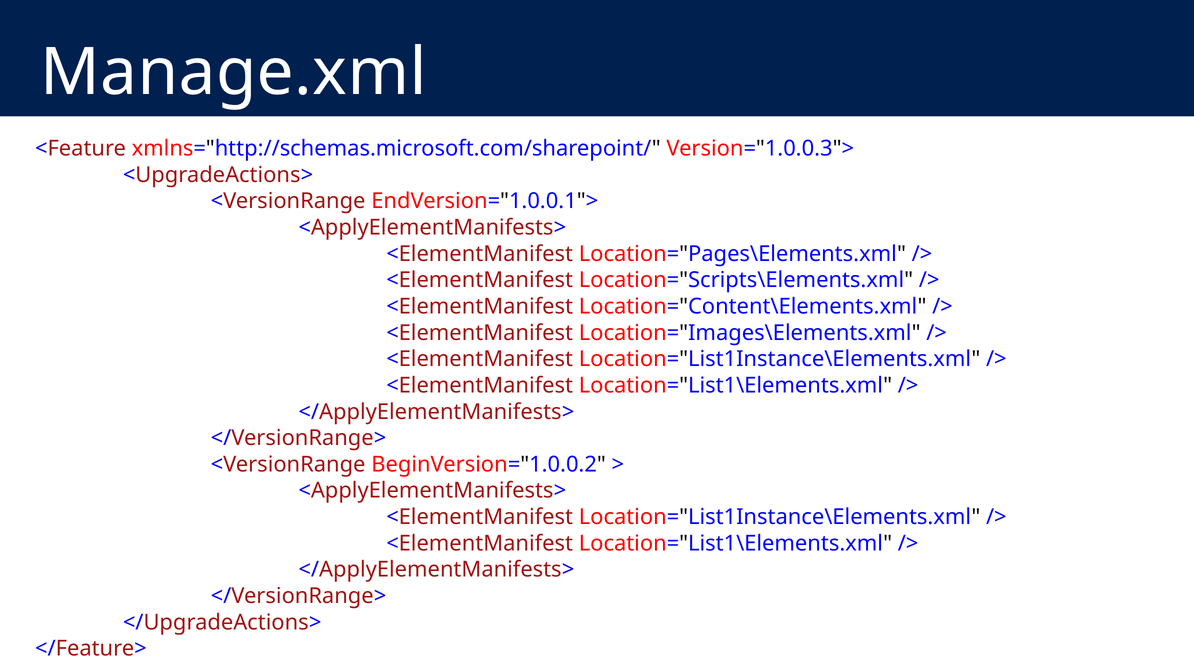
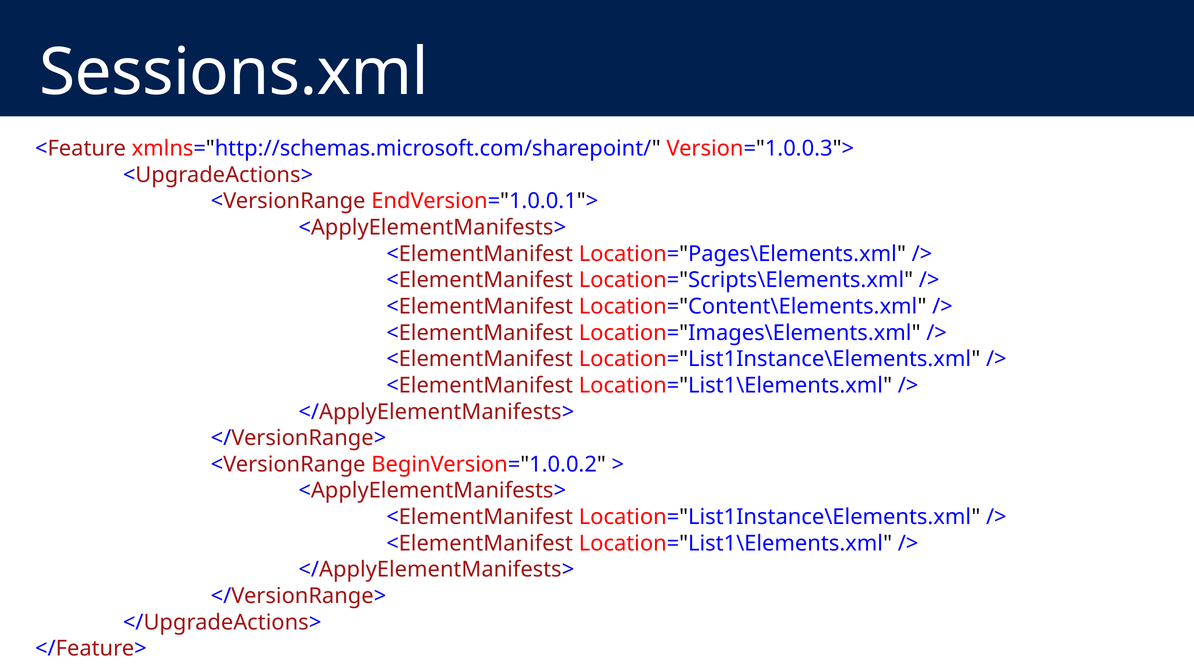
Manage.xml: Manage.xml -> Sessions.xml
